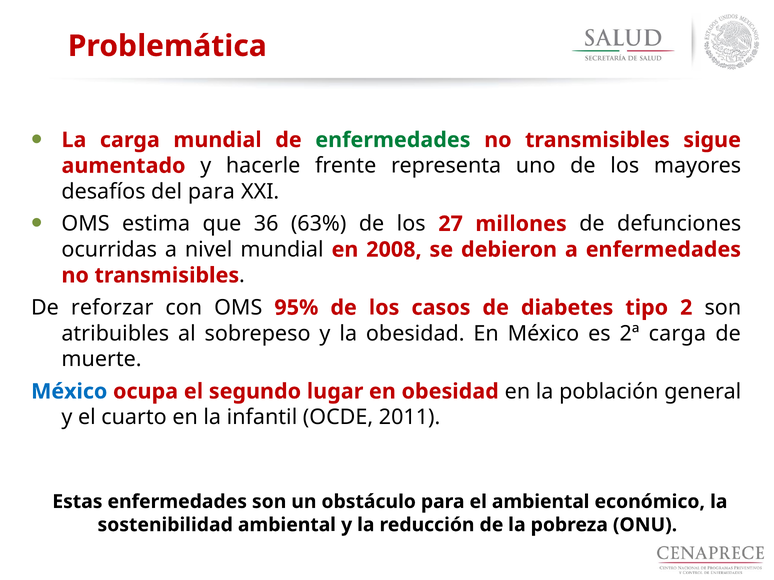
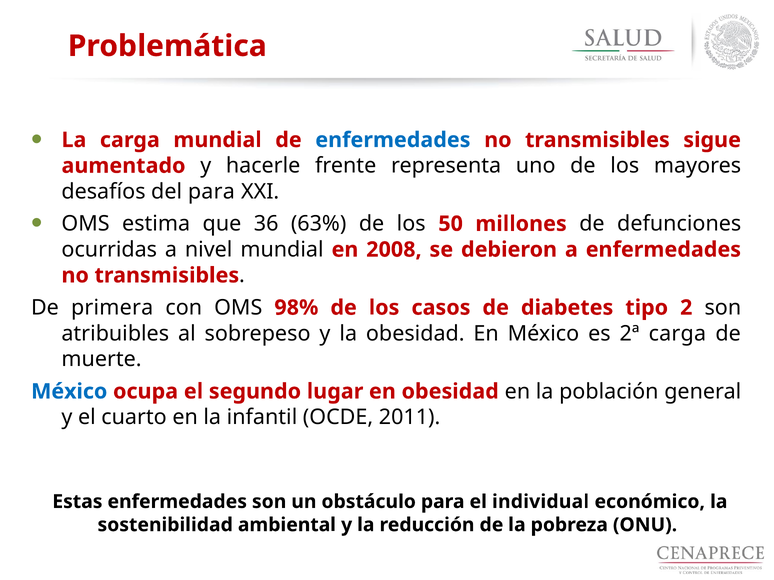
enfermedades at (393, 140) colour: green -> blue
27: 27 -> 50
reforzar: reforzar -> primera
95%: 95% -> 98%
el ambiental: ambiental -> individual
